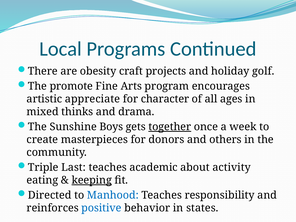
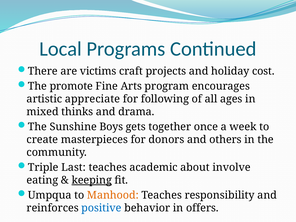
obesity: obesity -> victims
golf: golf -> cost
character: character -> following
together underline: present -> none
activity: activity -> involve
Directed: Directed -> Umpqua
Manhood colour: blue -> orange
states: states -> offers
